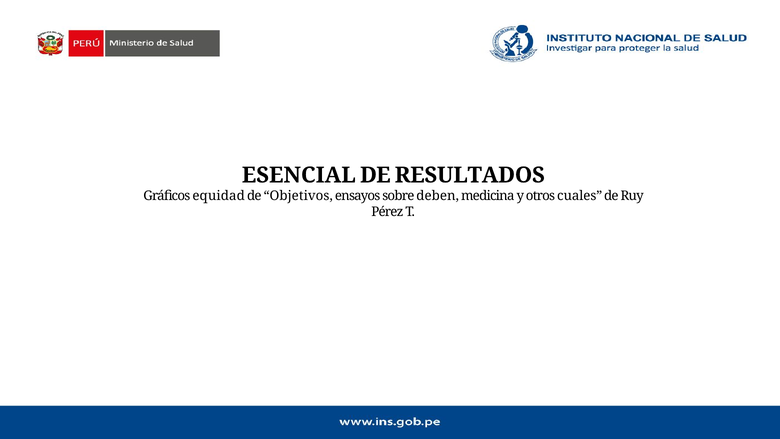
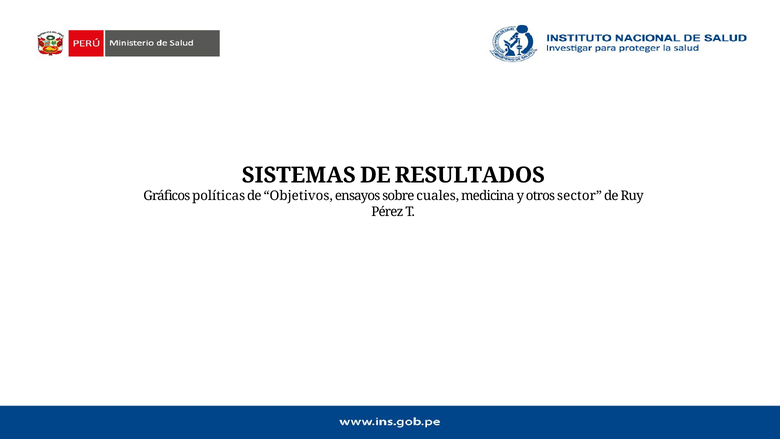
ESENCIAL: ESENCIAL -> SISTEMAS
equidad: equidad -> políticas
deben: deben -> cuales
cuales: cuales -> sector
